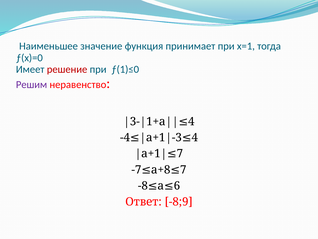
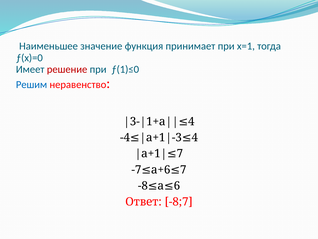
Решим colour: purple -> blue
а+8: а+8 -> а+6
-8;9: -8;9 -> -8;7
